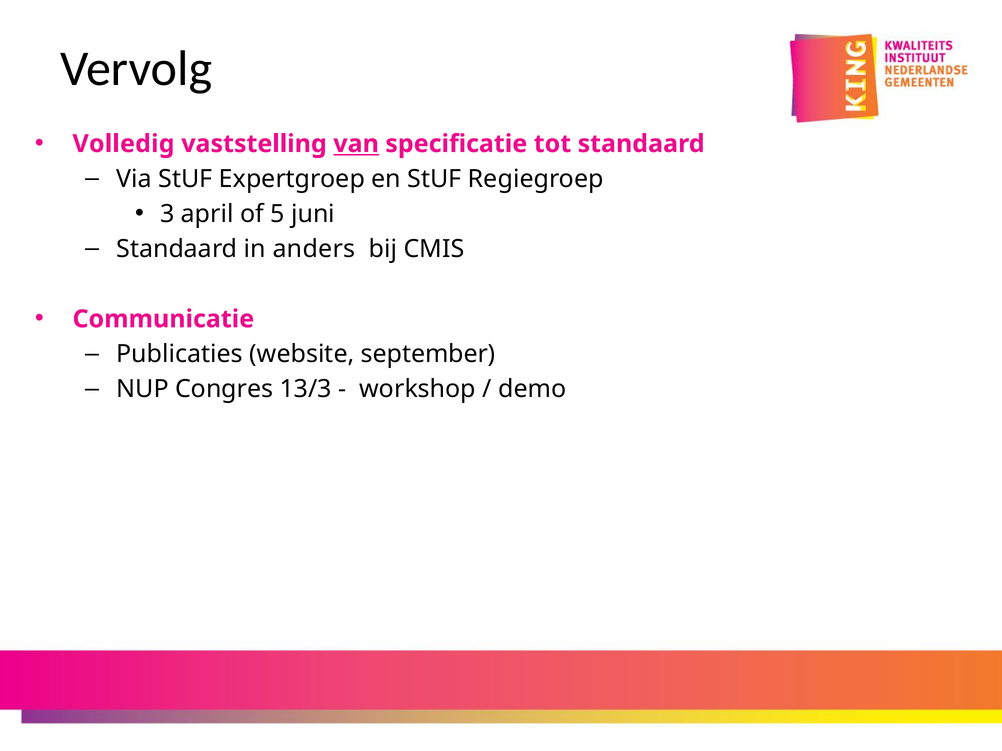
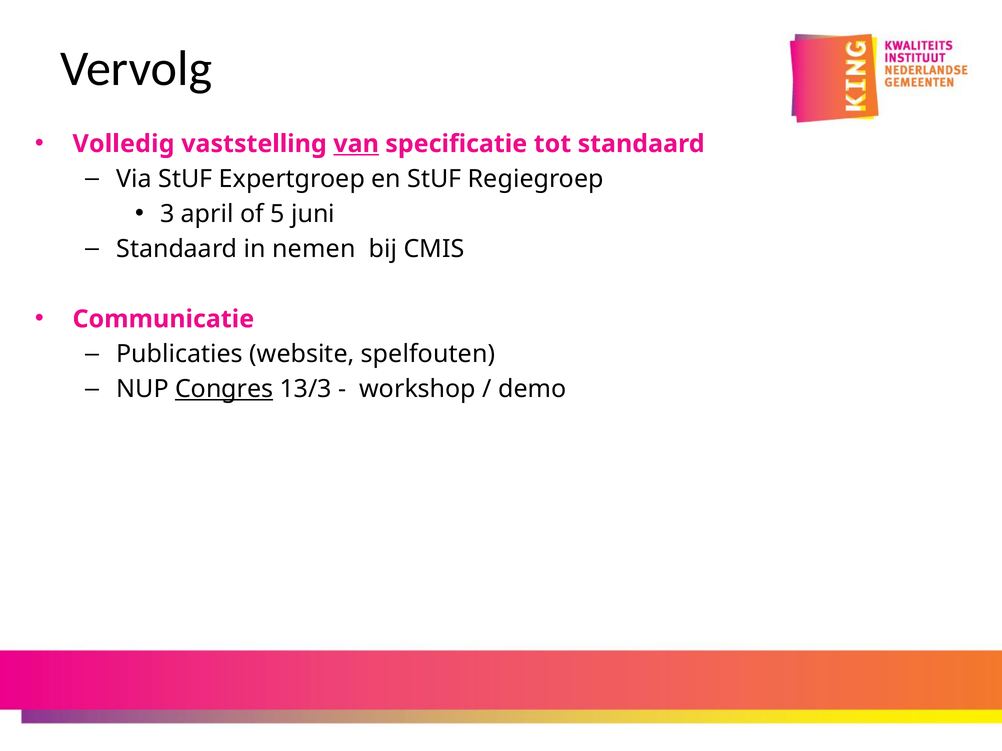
anders: anders -> nemen
september: september -> spelfouten
Congres underline: none -> present
